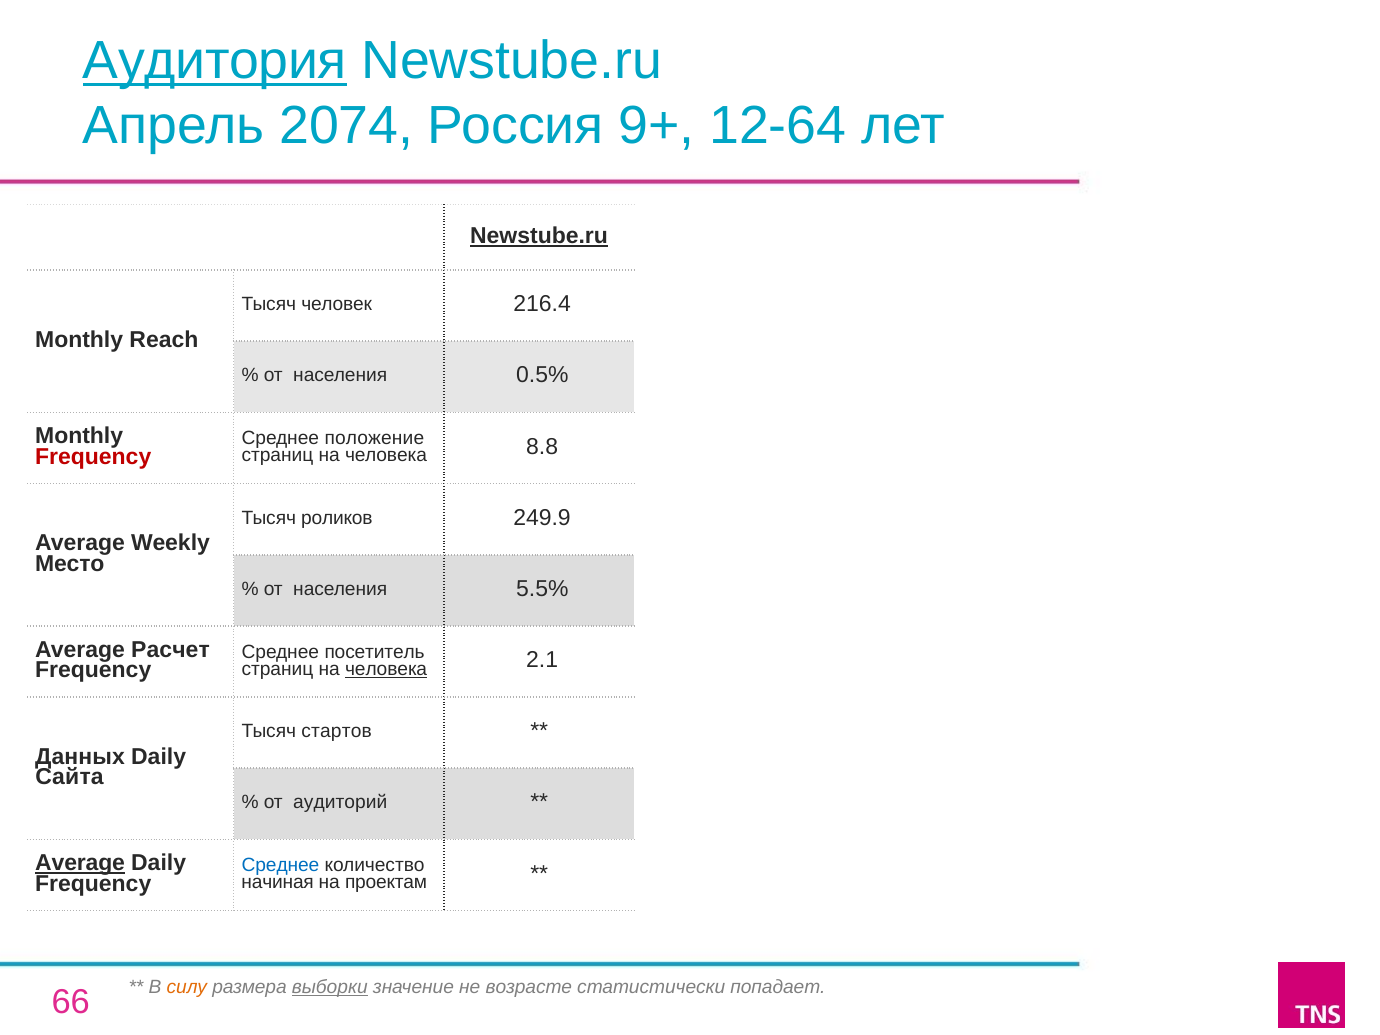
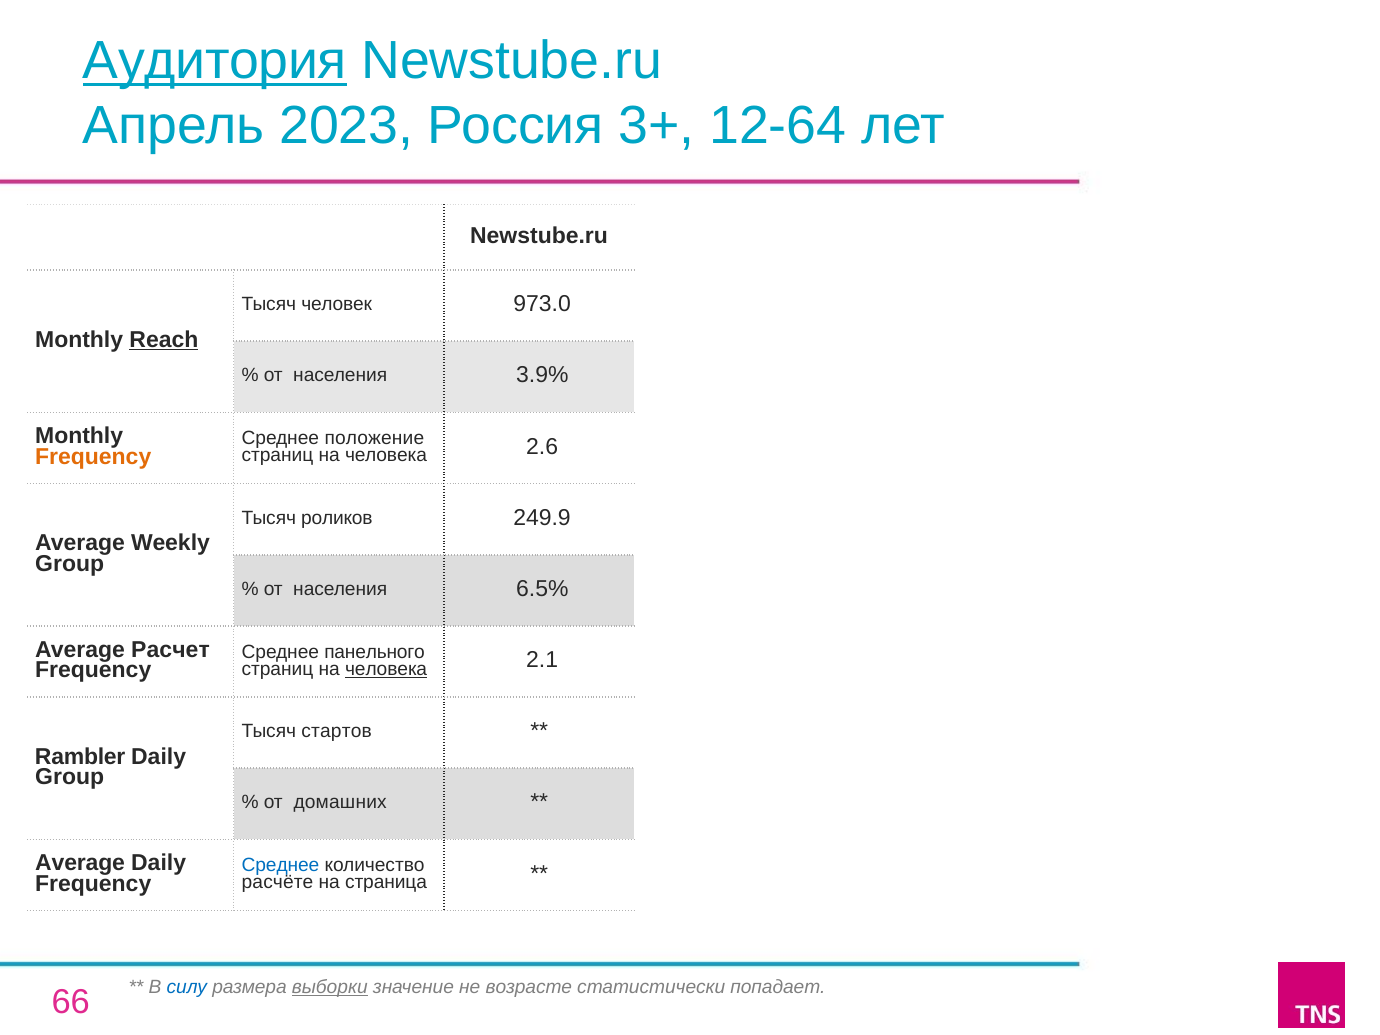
2074: 2074 -> 2023
9+: 9+ -> 3+
Newstube.ru at (539, 236) underline: present -> none
216.4: 216.4 -> 973.0
Reach underline: none -> present
0.5%: 0.5% -> 3.9%
Frequency at (93, 457) colour: red -> orange
8.8: 8.8 -> 2.6
Место at (70, 564): Место -> Group
5.5%: 5.5% -> 6.5%
посетитель: посетитель -> панельного
Данных: Данных -> Rambler
Сайта at (70, 777): Сайта -> Group
аудиторий: аудиторий -> домашних
Average at (80, 863) underline: present -> none
начиная: начиная -> расчёте
проектам: проектам -> страница
силу colour: orange -> blue
